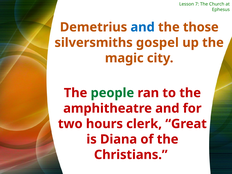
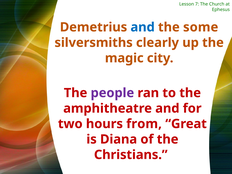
those: those -> some
gospel: gospel -> clearly
people colour: green -> purple
clerk: clerk -> from
